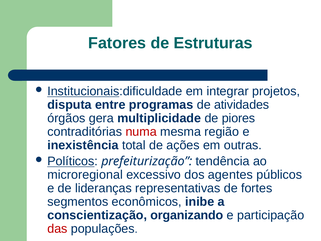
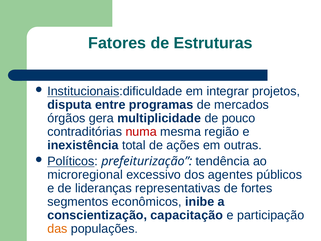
atividades: atividades -> mercados
piores: piores -> pouco
organizando: organizando -> capacitação
das colour: red -> orange
